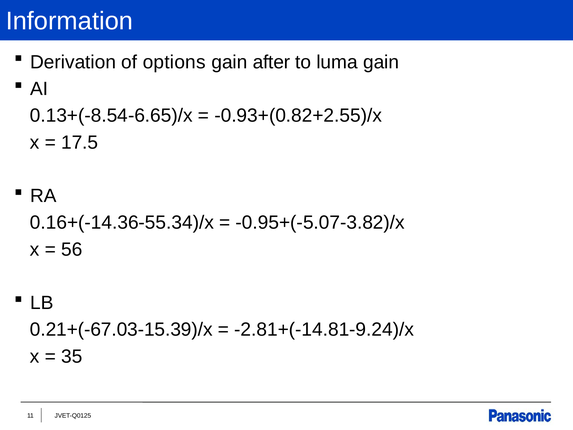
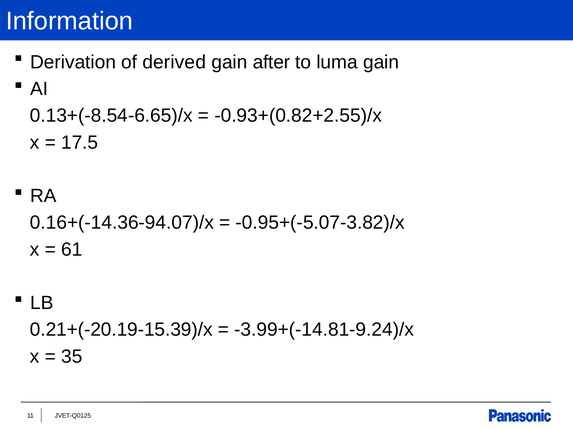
options: options -> derived
0.16+(-14.36-55.34)/x: 0.16+(-14.36-55.34)/x -> 0.16+(-14.36-94.07)/x
56: 56 -> 61
0.21+(-67.03-15.39)/x: 0.21+(-67.03-15.39)/x -> 0.21+(-20.19-15.39)/x
-2.81+(-14.81-9.24)/x: -2.81+(-14.81-9.24)/x -> -3.99+(-14.81-9.24)/x
